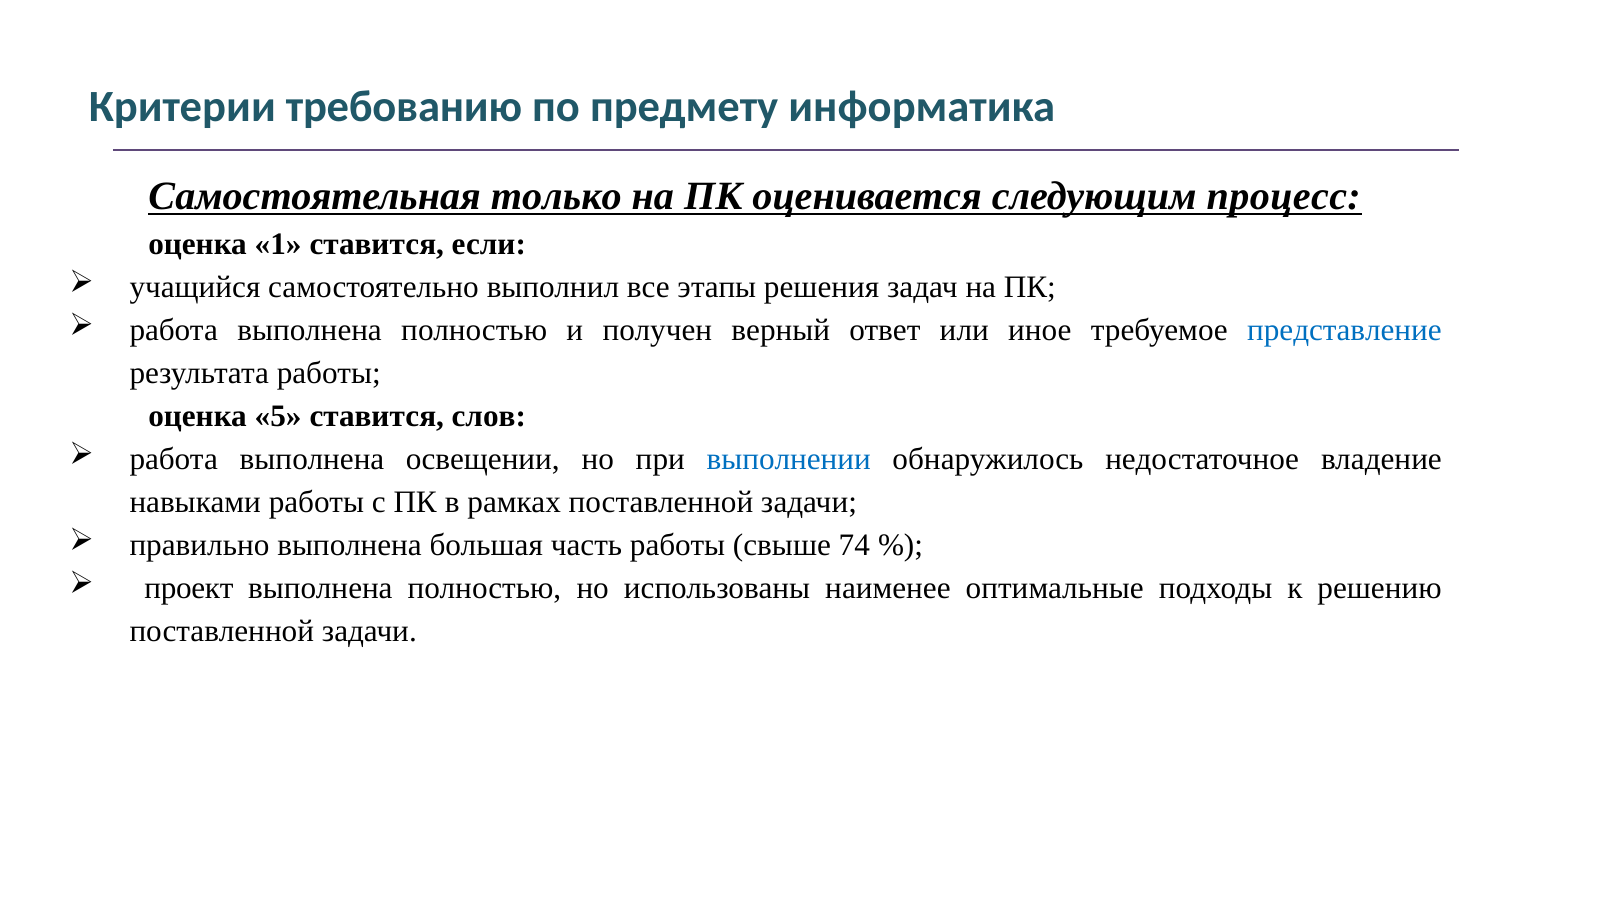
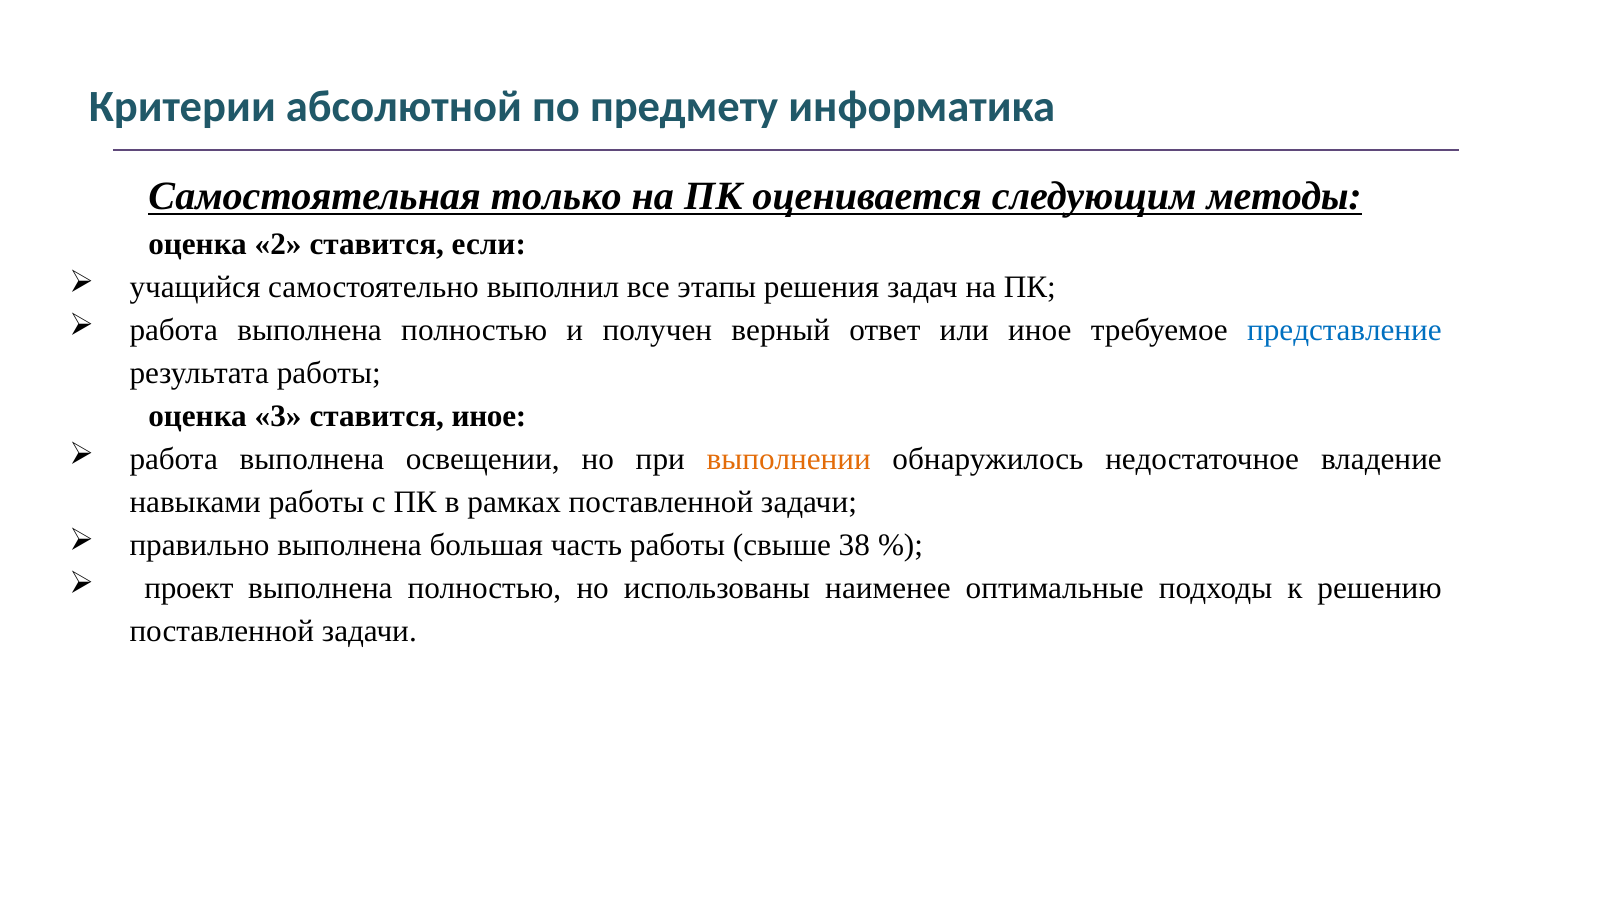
требованию: требованию -> абсолютной
процесс: процесс -> методы
1: 1 -> 2
5: 5 -> 3
ставится слов: слов -> иное
выполнении colour: blue -> orange
74: 74 -> 38
